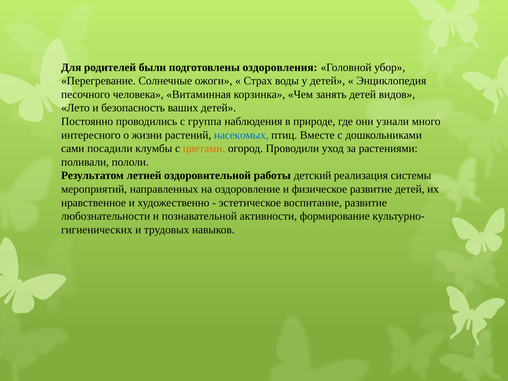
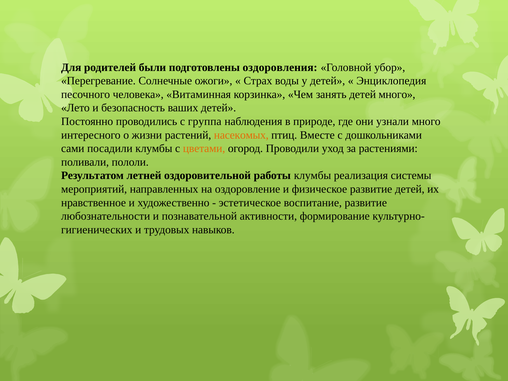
детей видов: видов -> много
насекомых colour: blue -> orange
работы детский: детский -> клумбы
